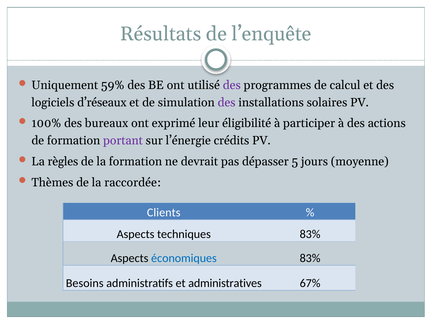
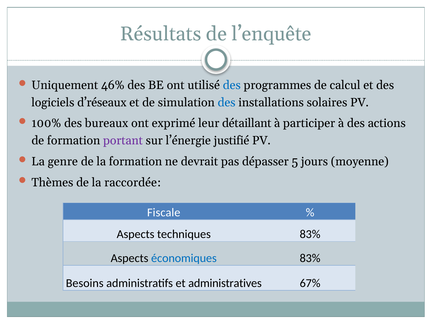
59%: 59% -> 46%
des at (232, 85) colour: purple -> blue
des at (227, 102) colour: purple -> blue
éligibilité: éligibilité -> détaillant
crédits: crédits -> justifié
règles: règles -> genre
Clients: Clients -> Fiscale
